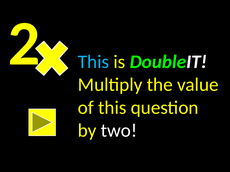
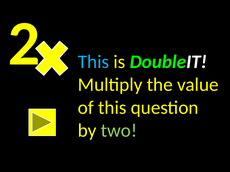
two colour: white -> light green
